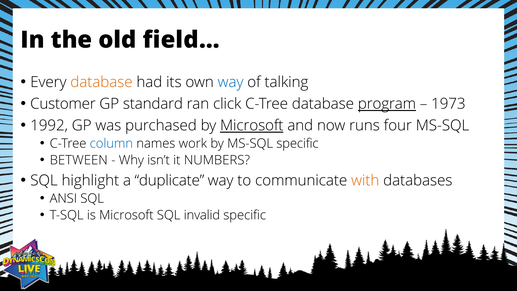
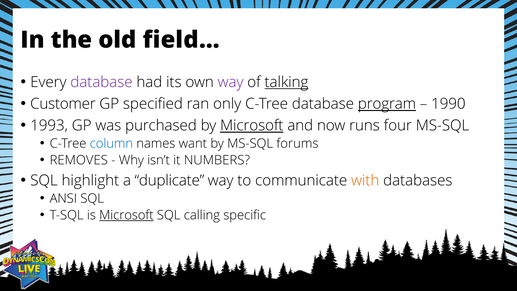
database at (101, 82) colour: orange -> purple
way at (231, 82) colour: blue -> purple
talking underline: none -> present
standard: standard -> specified
click: click -> only
1973: 1973 -> 1990
1992: 1992 -> 1993
work: work -> want
MS-SQL specific: specific -> forums
BETWEEN: BETWEEN -> REMOVES
Microsoft at (126, 215) underline: none -> present
invalid: invalid -> calling
